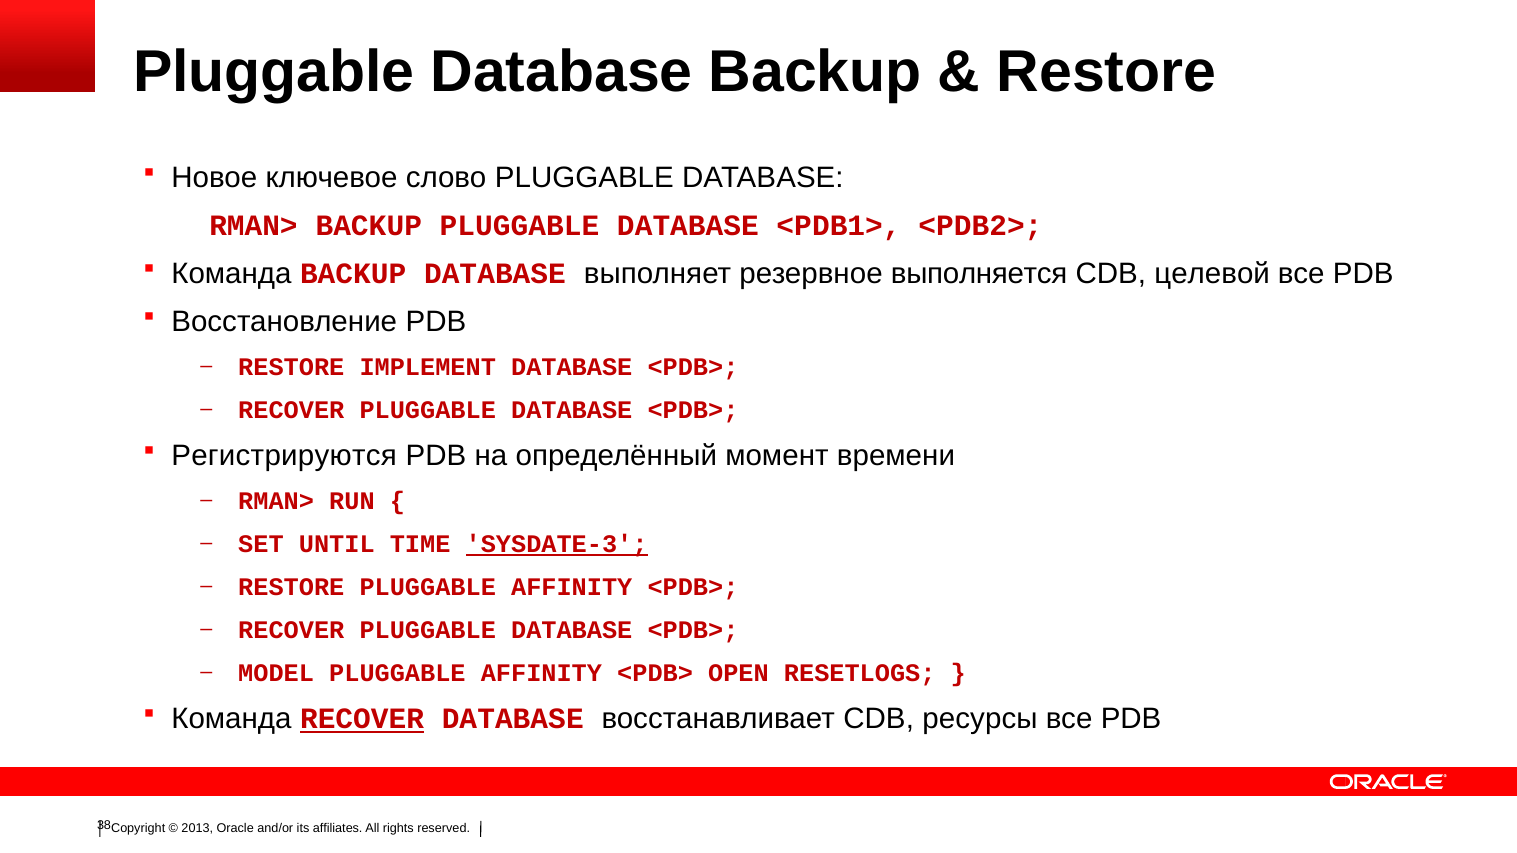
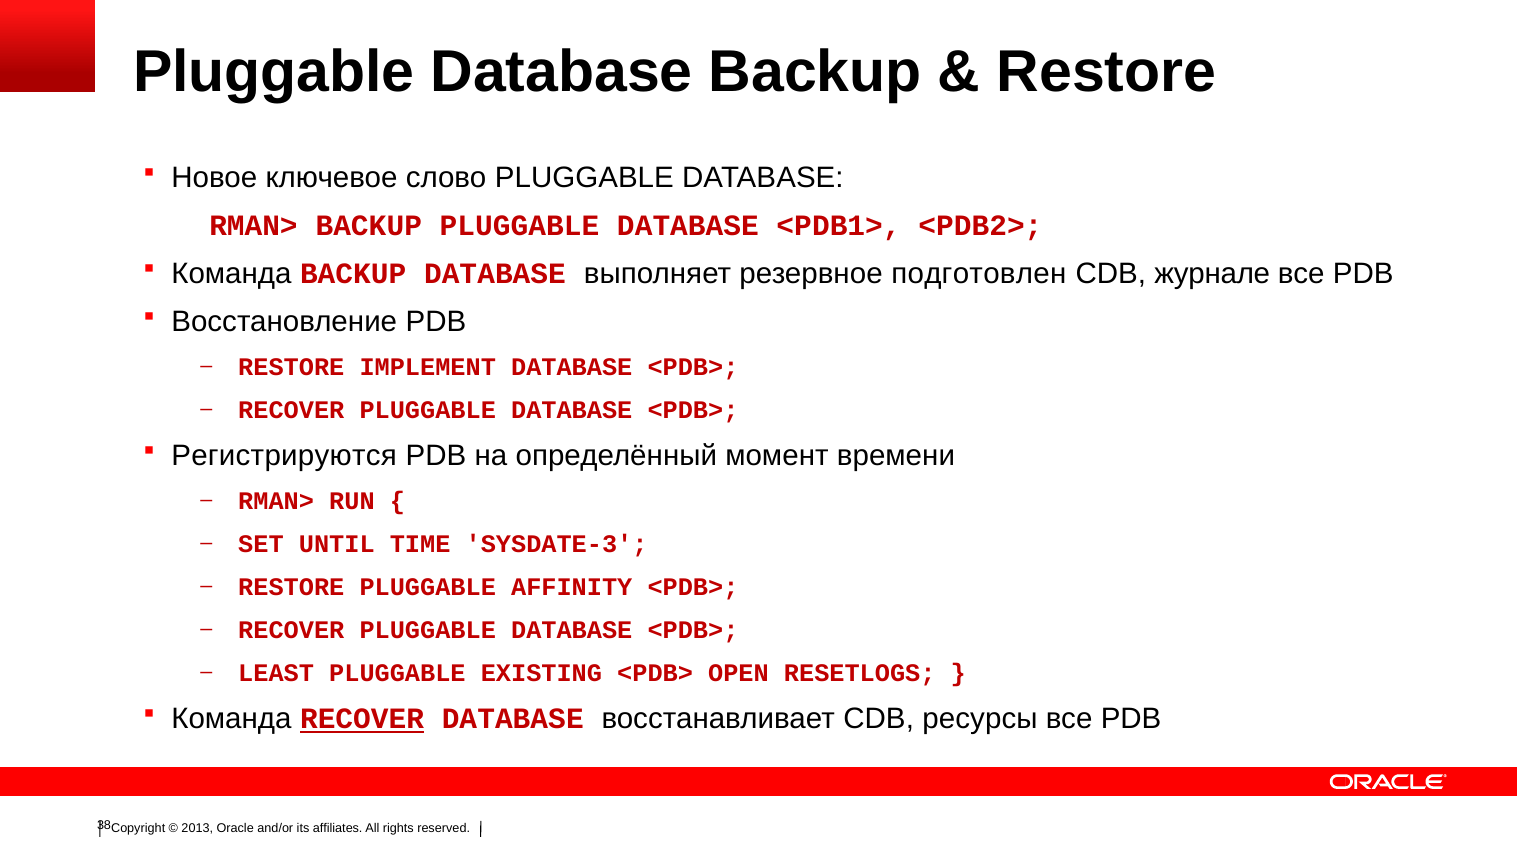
выполняется: выполняется -> подготовлен
целевой: целевой -> журнале
SYSDATE-3 underline: present -> none
MODEL: MODEL -> LEAST
AFFINITY at (541, 673): AFFINITY -> EXISTING
